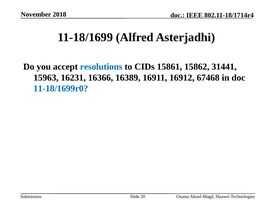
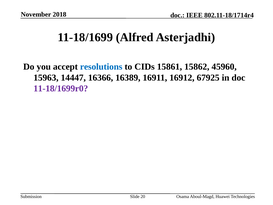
31441: 31441 -> 45960
16231: 16231 -> 14447
67468: 67468 -> 67925
11-18/1699r0 colour: blue -> purple
